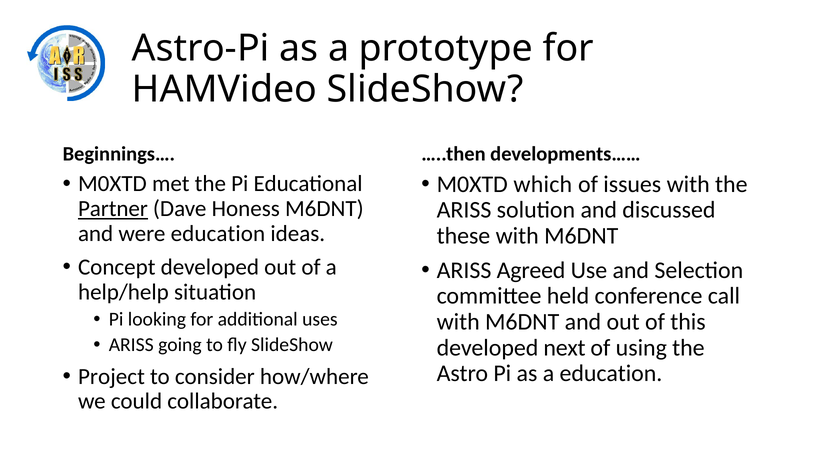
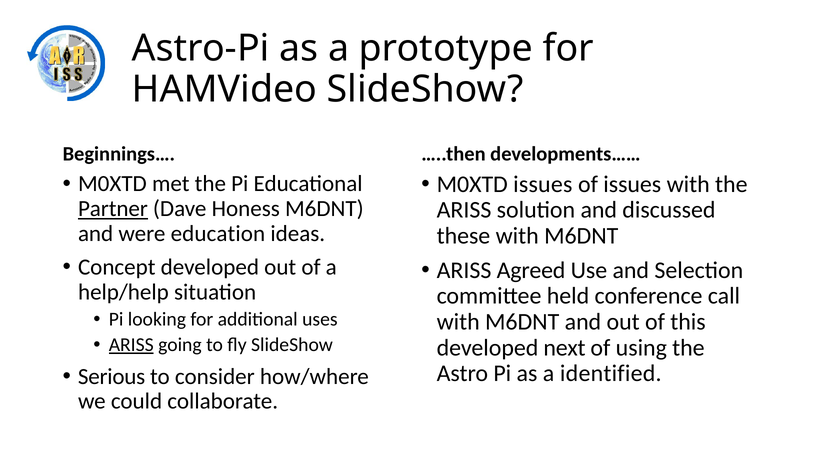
M0XTD which: which -> issues
ARISS at (131, 345) underline: none -> present
a education: education -> identified
Project: Project -> Serious
